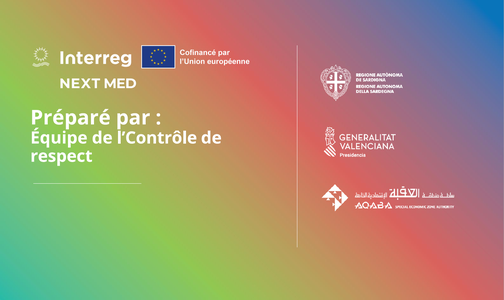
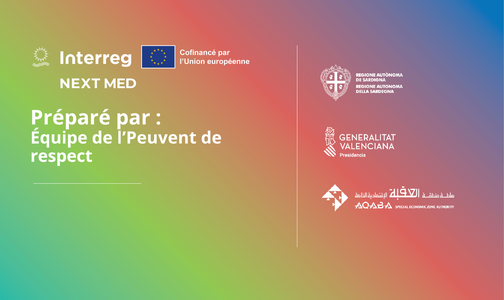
l’Contrôle: l’Contrôle -> l’Peuvent
